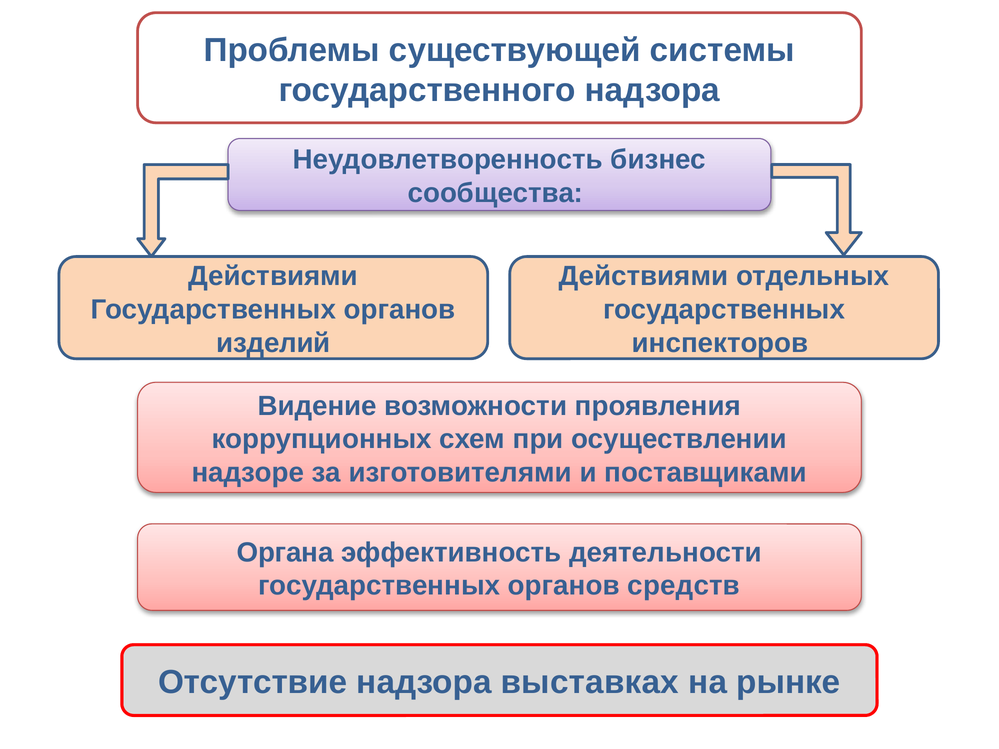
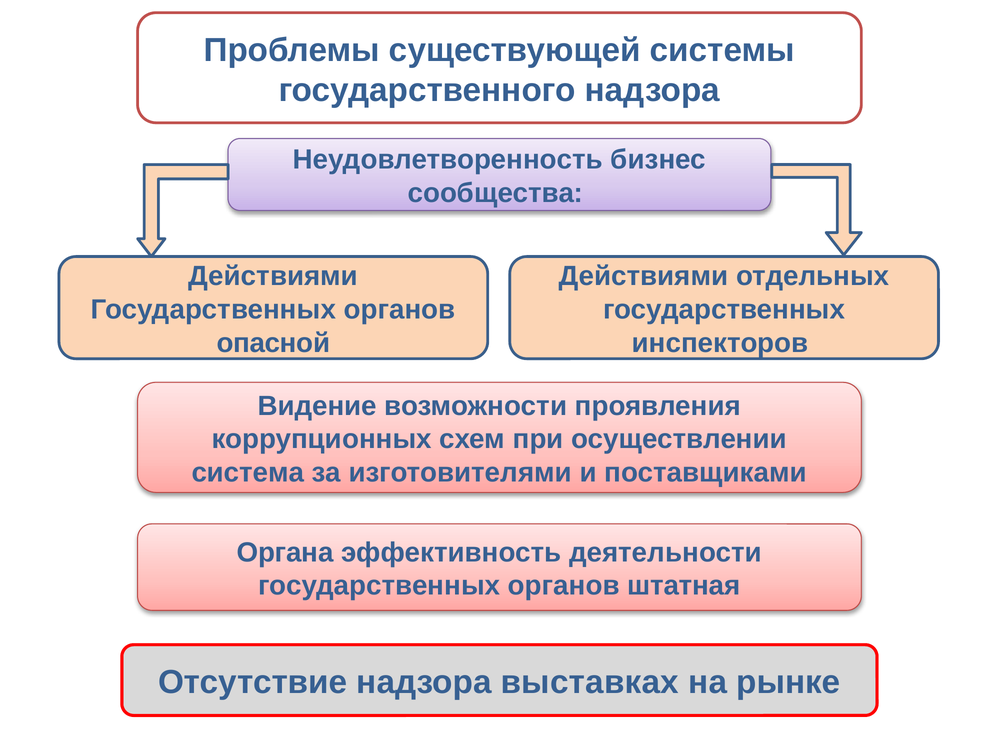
изделий: изделий -> опасной
надзоре: надзоре -> система
средств: средств -> штатная
